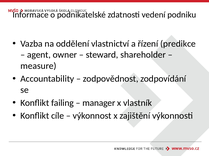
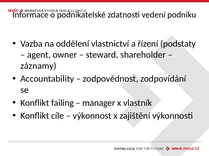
predikce: predikce -> podstaty
measure: measure -> záznamy
